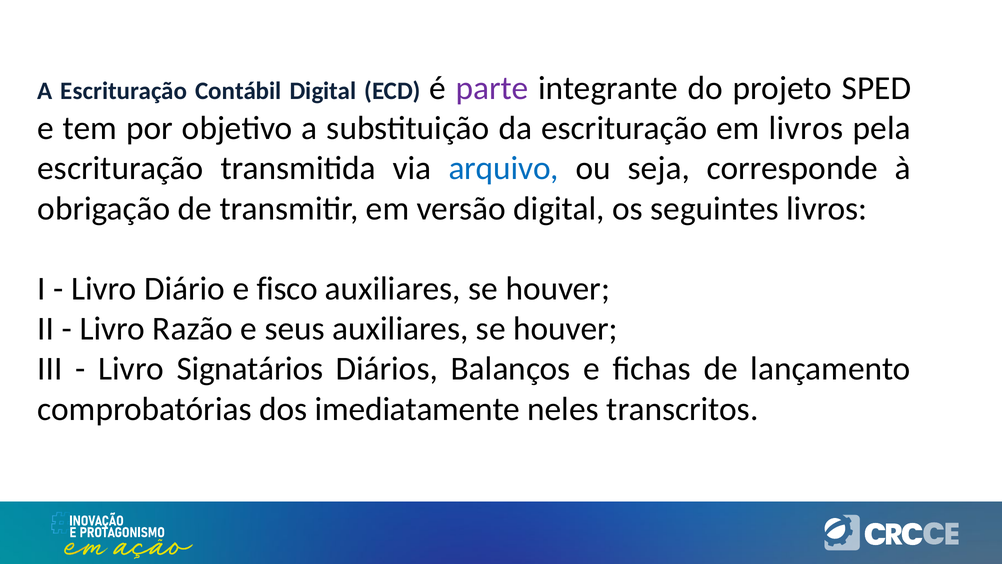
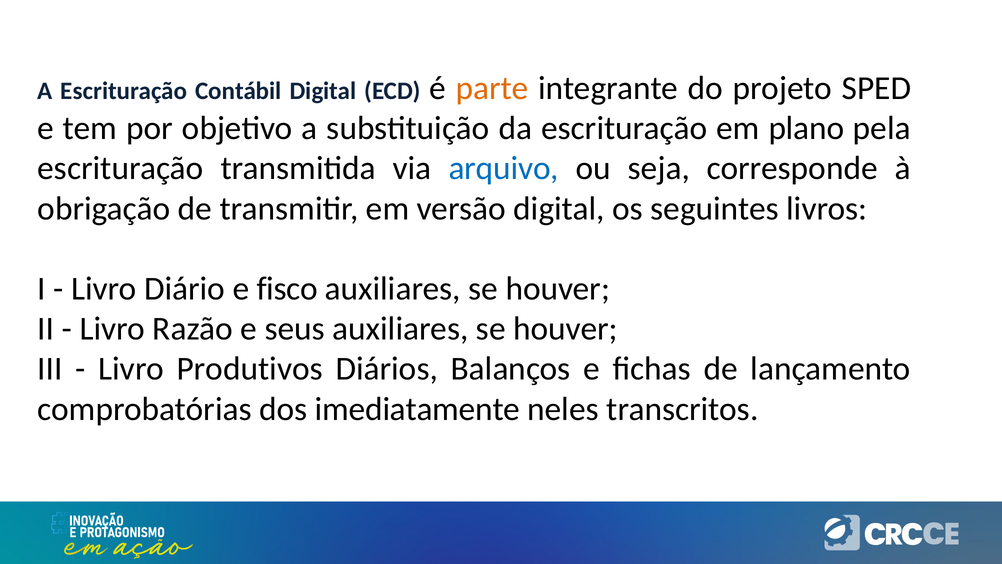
parte colour: purple -> orange
em livros: livros -> plano
Signatários: Signatários -> Produtivos
